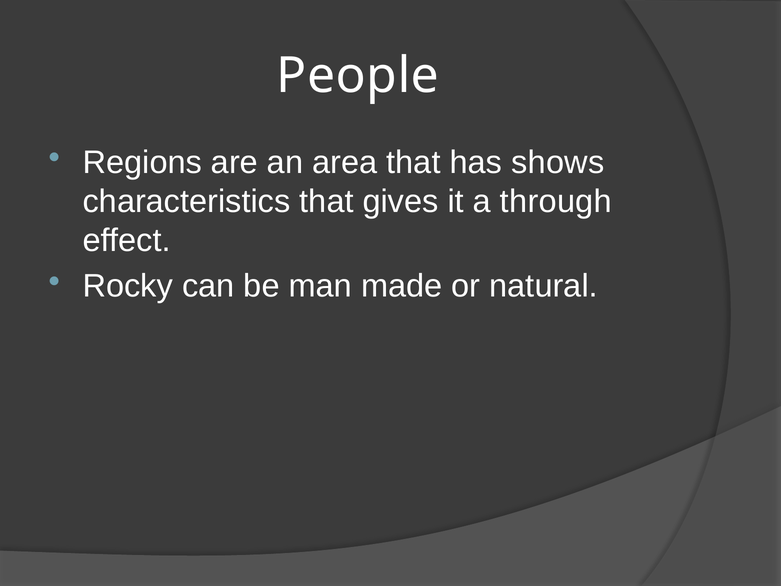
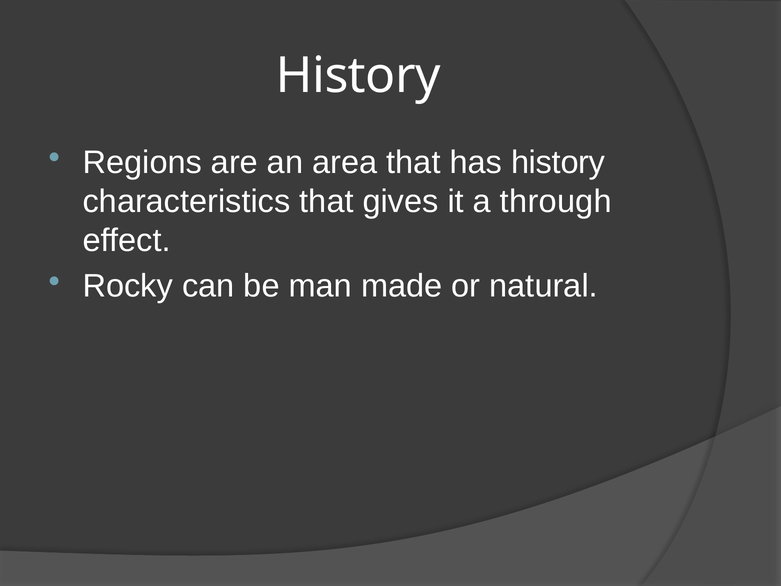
People at (358, 76): People -> History
has shows: shows -> history
